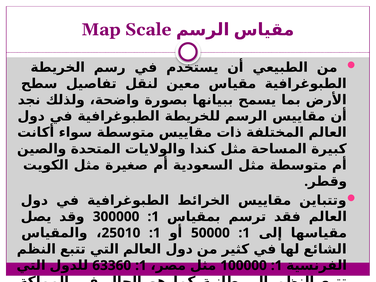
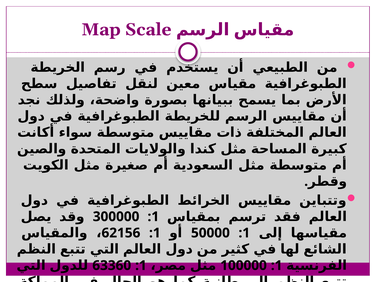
25010: 25010 -> 62156
